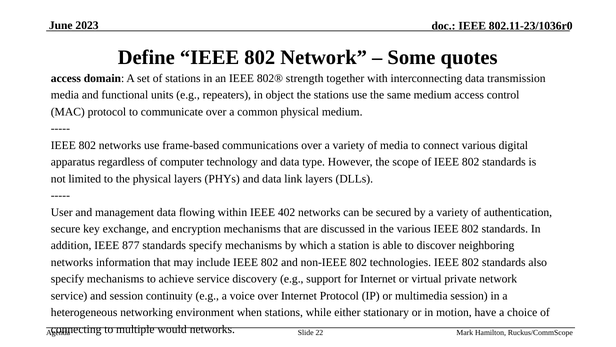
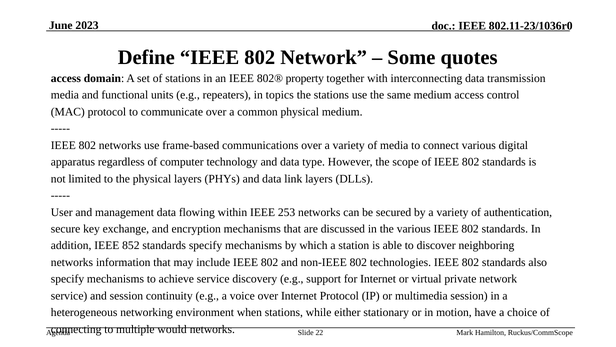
strength: strength -> property
object: object -> topics
402: 402 -> 253
877: 877 -> 852
